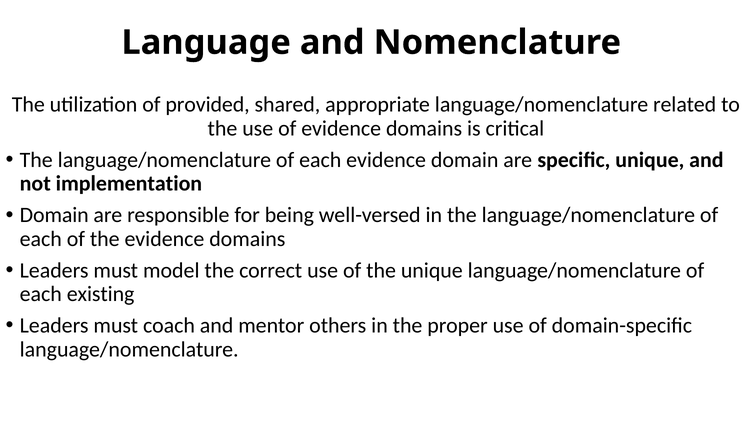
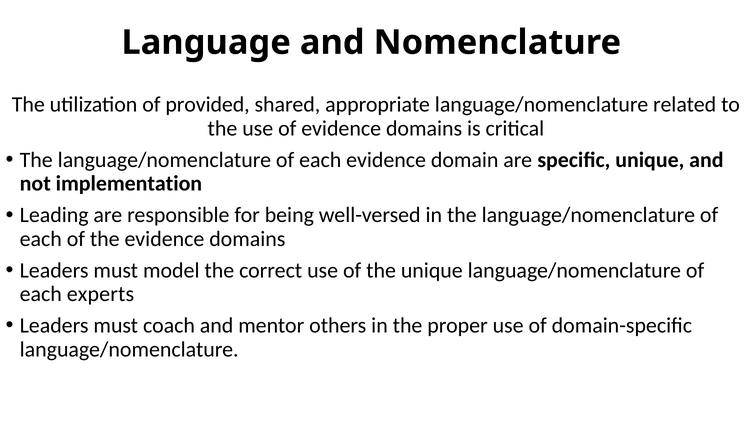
Domain at (54, 215): Domain -> Leading
existing: existing -> experts
